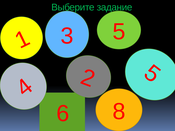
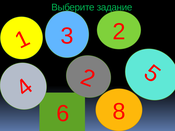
3 5: 5 -> 2
